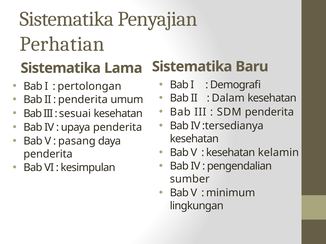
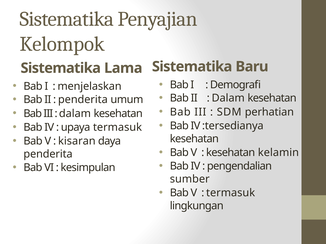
Perhatian: Perhatian -> Kelompok
pertolongan: pertolongan -> menjelaskan
SDM penderita: penderita -> perhatian
sesuai at (75, 114): sesuai -> dalam
upaya penderita: penderita -> termasuk
pasang: pasang -> kisaran
minimum at (231, 193): minimum -> termasuk
